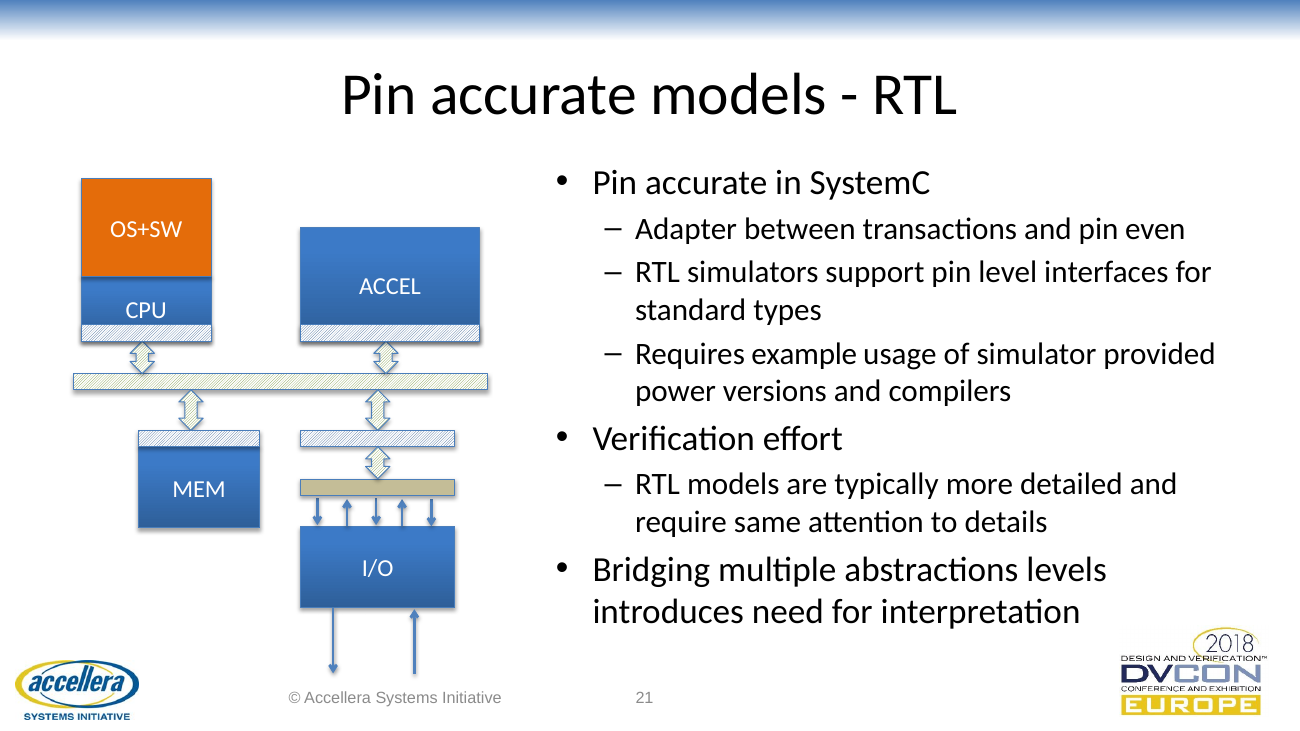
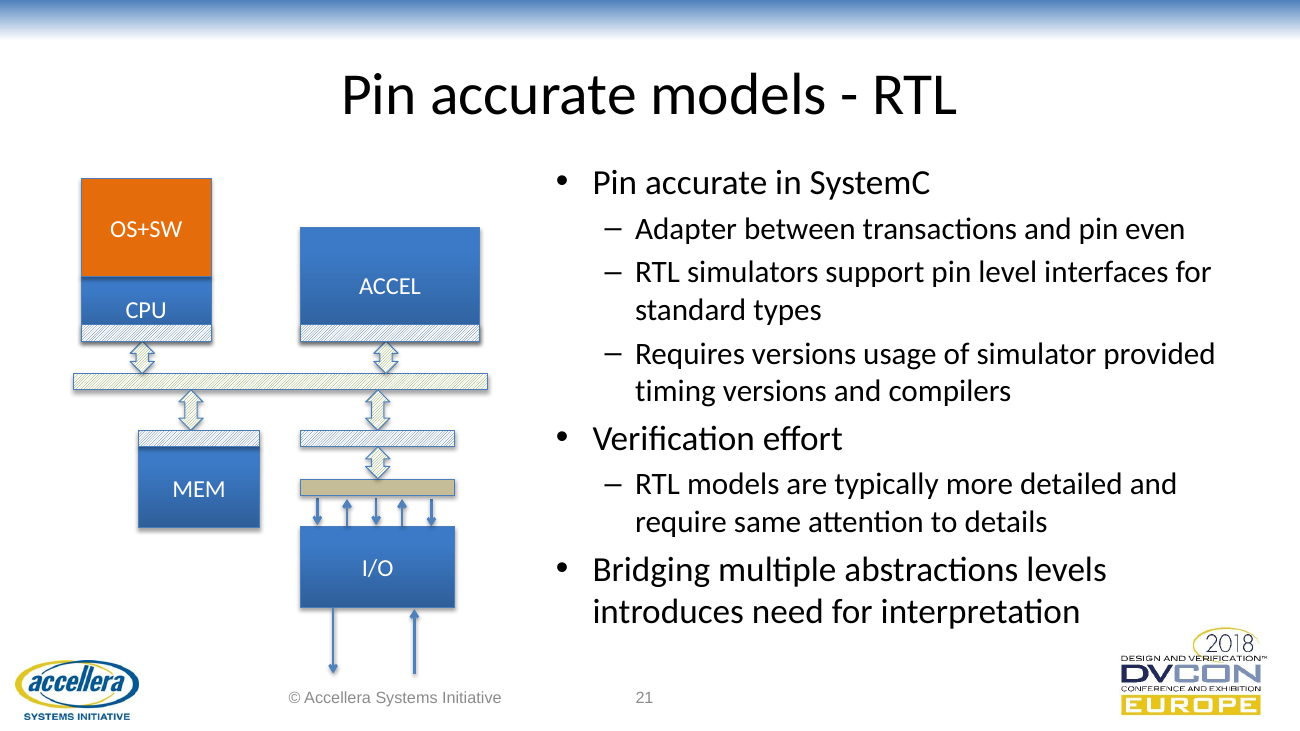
Requires example: example -> versions
power: power -> timing
